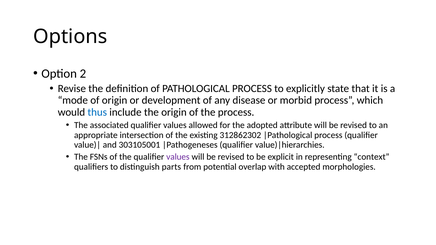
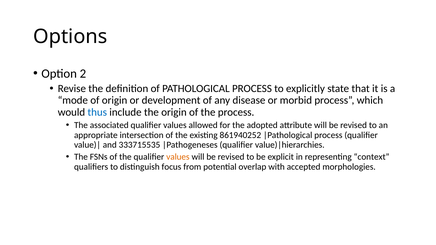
312862302: 312862302 -> 861940252
303105001: 303105001 -> 333715535
values at (178, 157) colour: purple -> orange
parts: parts -> focus
